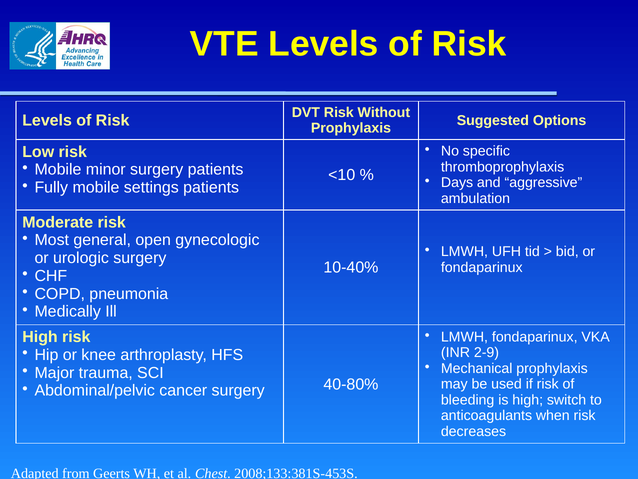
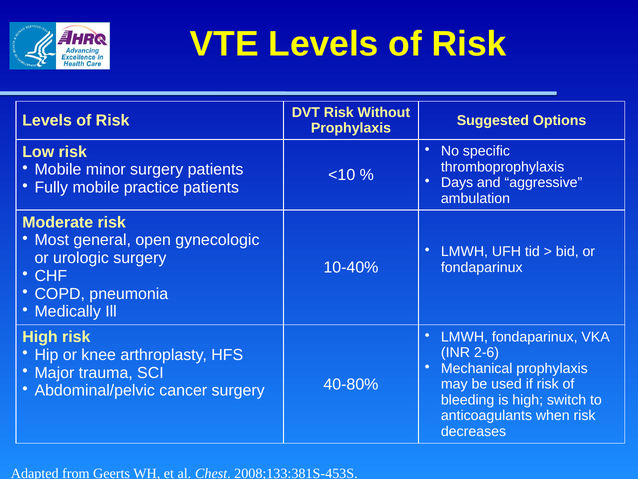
settings: settings -> practice
2-9: 2-9 -> 2-6
